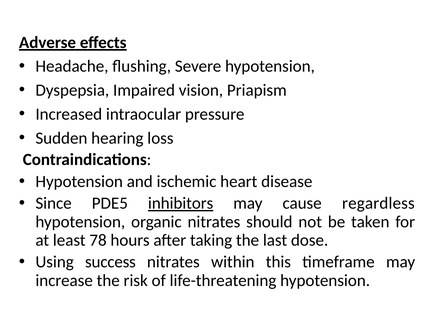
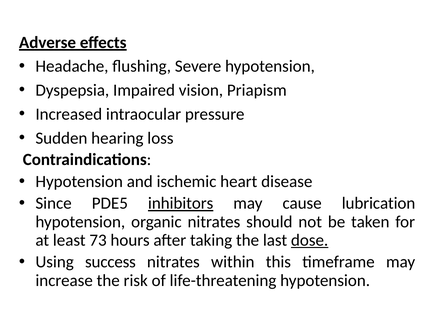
regardless: regardless -> lubrication
78: 78 -> 73
dose underline: none -> present
